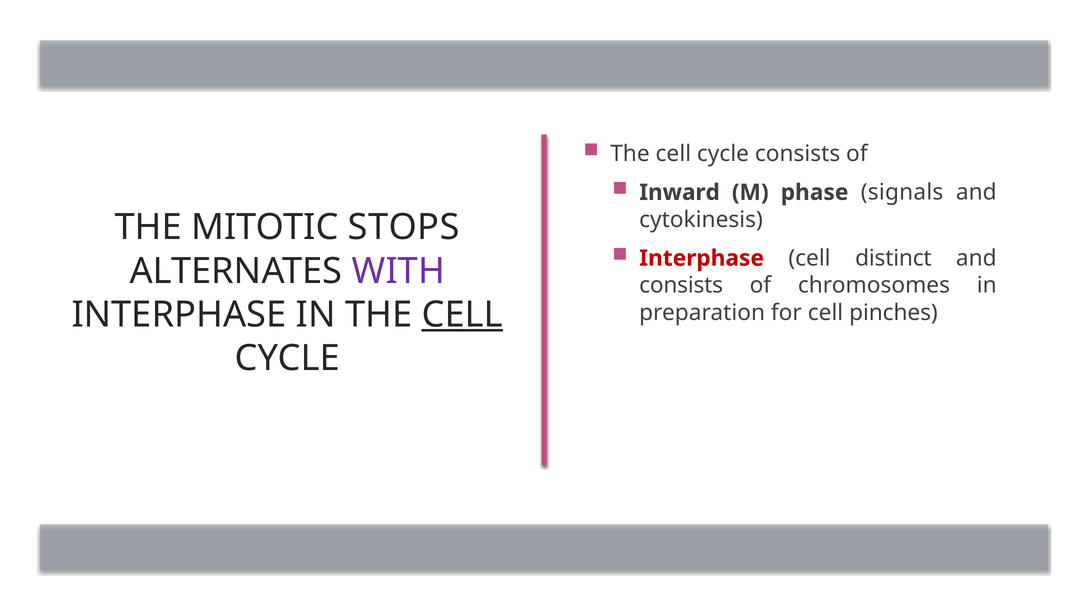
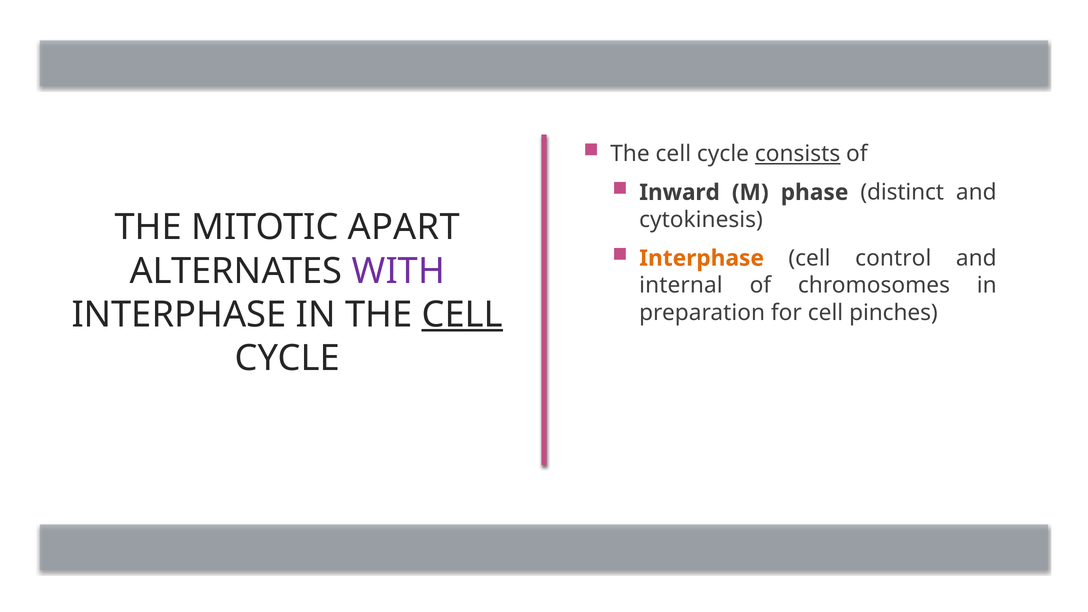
consists at (798, 154) underline: none -> present
signals: signals -> distinct
STOPS: STOPS -> APART
Interphase at (702, 258) colour: red -> orange
distinct: distinct -> control
consists at (681, 285): consists -> internal
